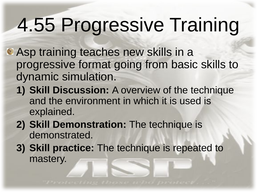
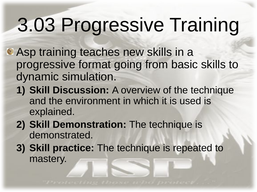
4.55: 4.55 -> 3.03
